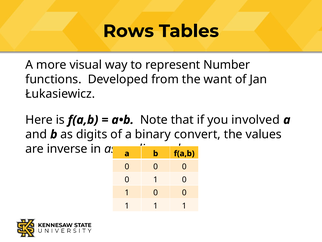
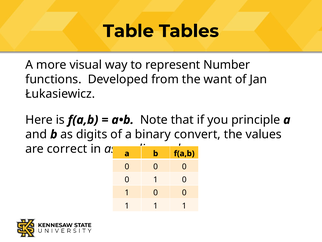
Rows: Rows -> Table
involved: involved -> principle
inverse: inverse -> correct
